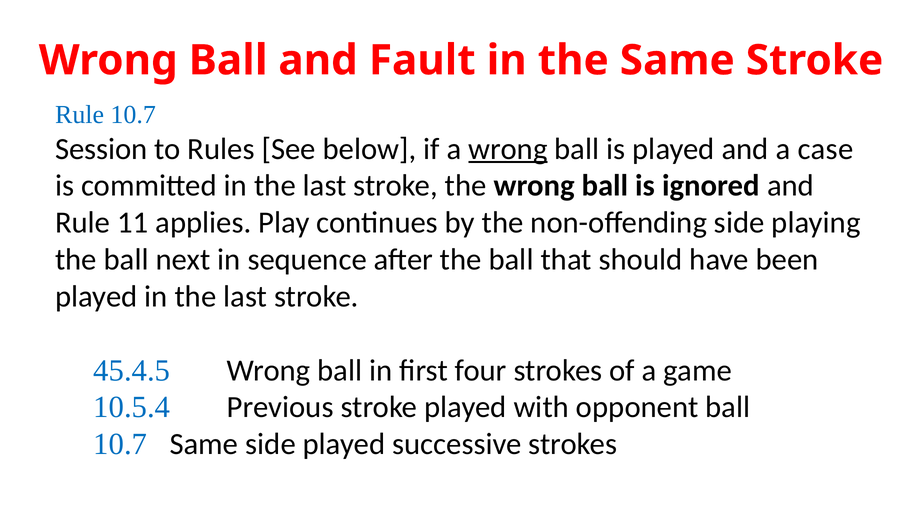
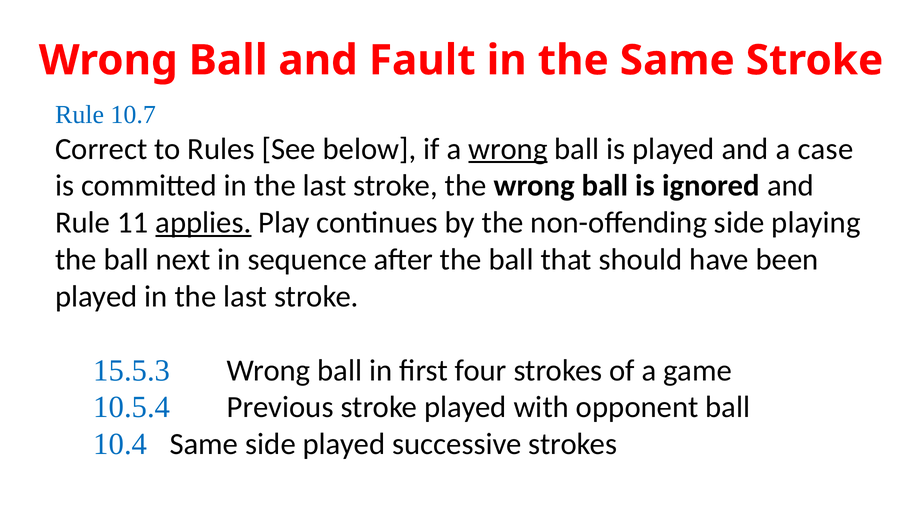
Session: Session -> Correct
applies underline: none -> present
45.4.5: 45.4.5 -> 15.5.3
10.7 at (120, 444): 10.7 -> 10.4
